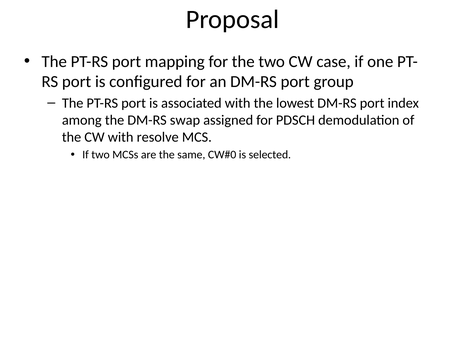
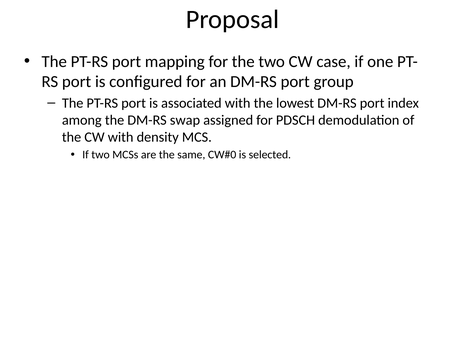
resolve: resolve -> density
